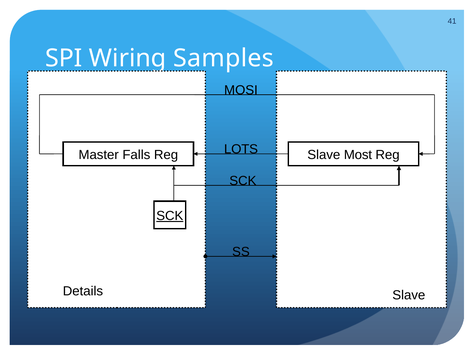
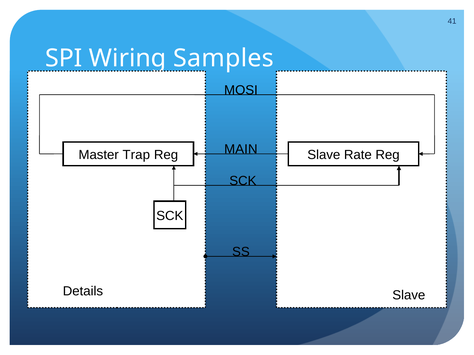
LOTS: LOTS -> MAIN
Falls: Falls -> Trap
Most: Most -> Rate
SCK at (170, 216) underline: present -> none
